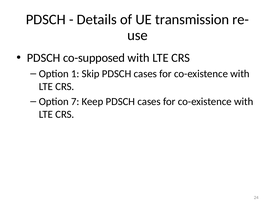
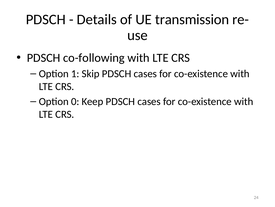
co-supposed: co-supposed -> co-following
7: 7 -> 0
